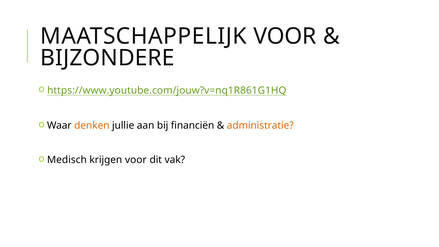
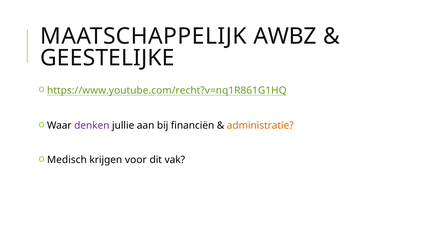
MAATSCHAPPELIJK VOOR: VOOR -> AWBZ
BIJZONDERE: BIJZONDERE -> GEESTELIJKE
https://www.youtube.com/jouw?v=nq1R861G1HQ: https://www.youtube.com/jouw?v=nq1R861G1HQ -> https://www.youtube.com/recht?v=nq1R861G1HQ
denken colour: orange -> purple
